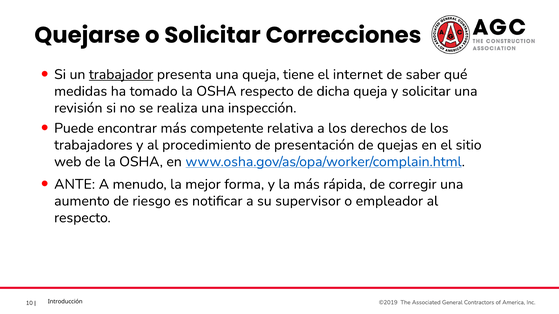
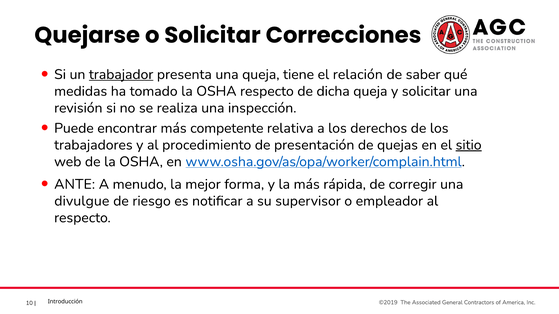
internet: internet -> relación
sitio underline: none -> present
aumento: aumento -> divulgue
